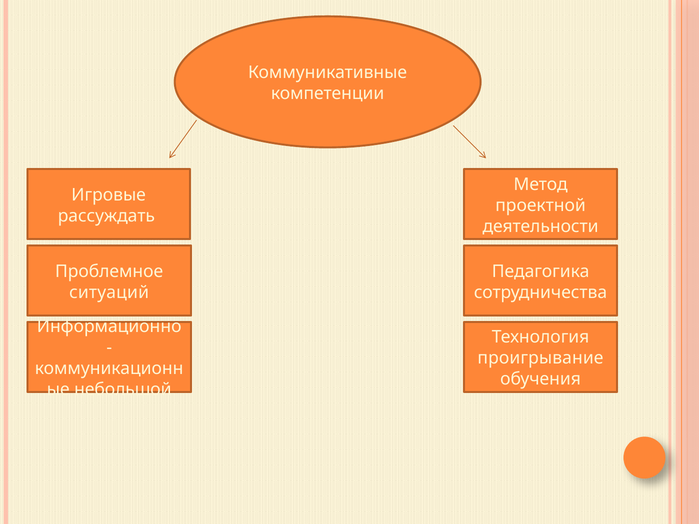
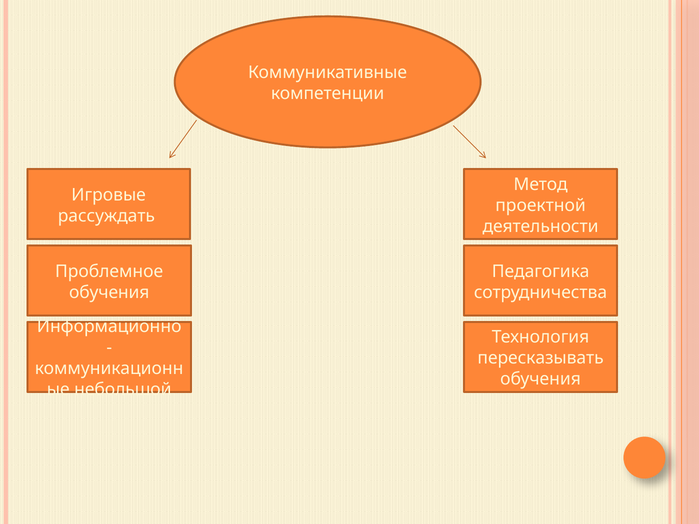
ситуаций at (109, 292): ситуаций -> обучения
проигрывание: проигрывание -> пересказывать
